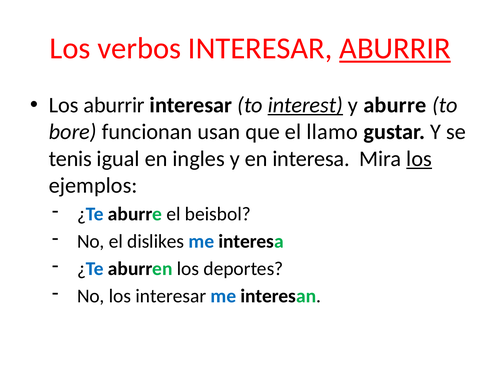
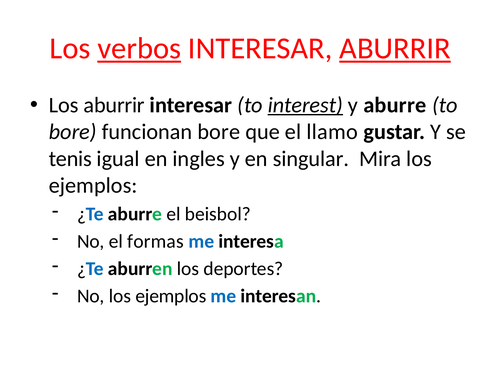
verbos underline: none -> present
funcionan usan: usan -> bore
en interesa: interesa -> singular
los at (419, 159) underline: present -> none
dislikes: dislikes -> formas
No los interesar: interesar -> ejemplos
